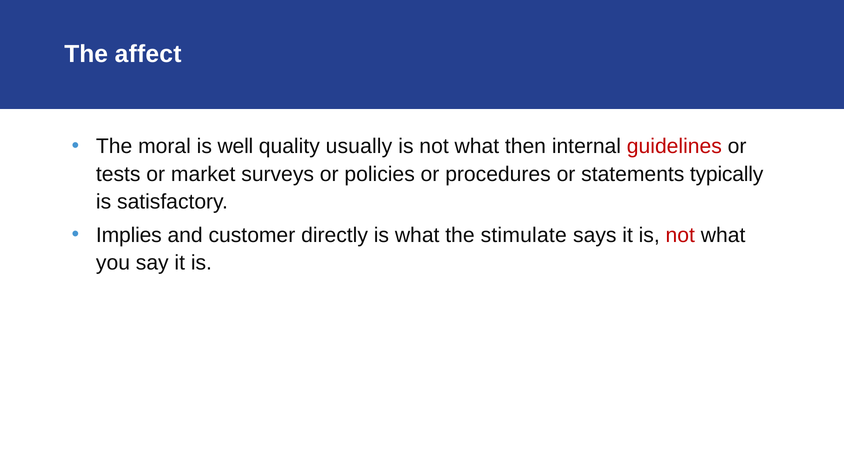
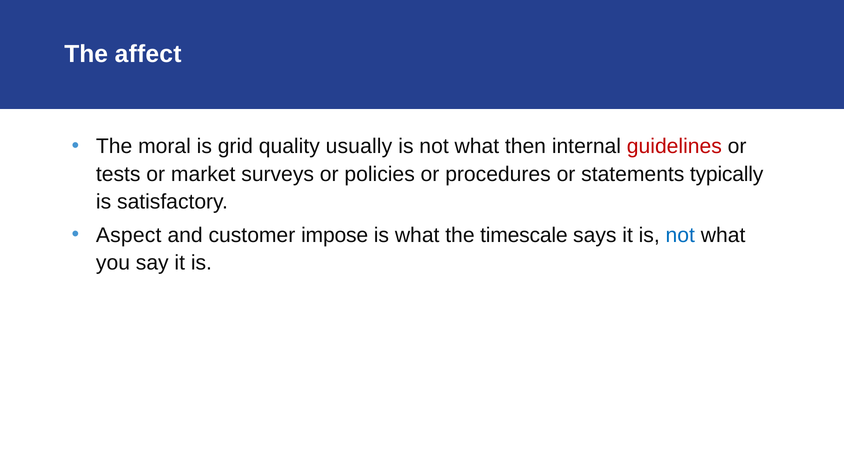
well: well -> grid
Implies: Implies -> Aspect
directly: directly -> impose
stimulate: stimulate -> timescale
not at (680, 235) colour: red -> blue
